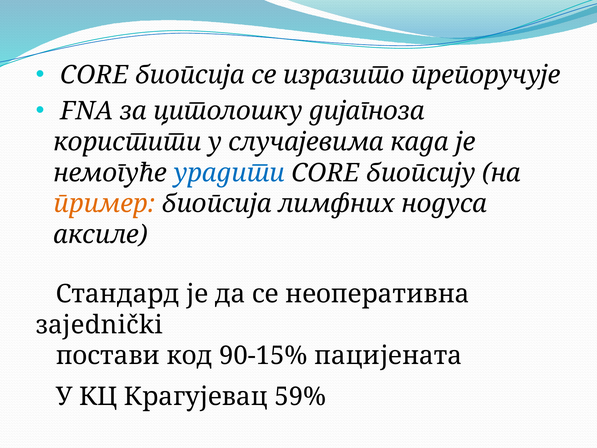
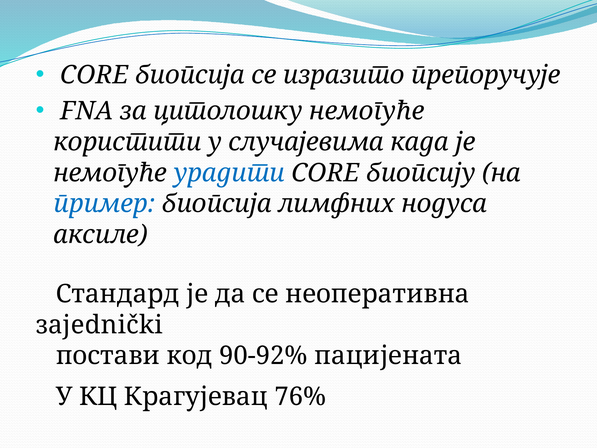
цитолошку дијагноза: дијагноза -> немогуће
пример colour: orange -> blue
90-15%: 90-15% -> 90-92%
59%: 59% -> 76%
